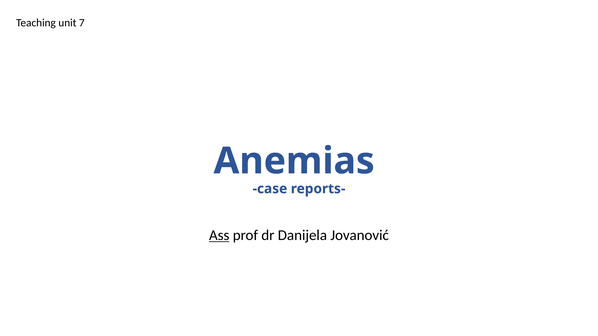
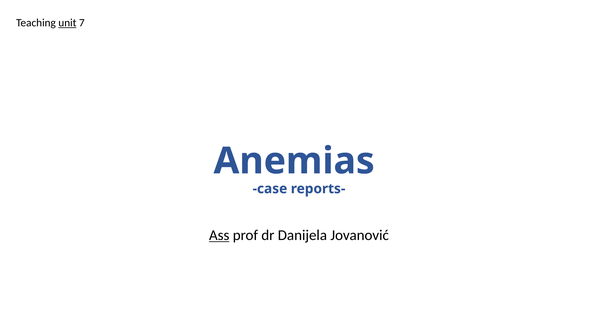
unit underline: none -> present
